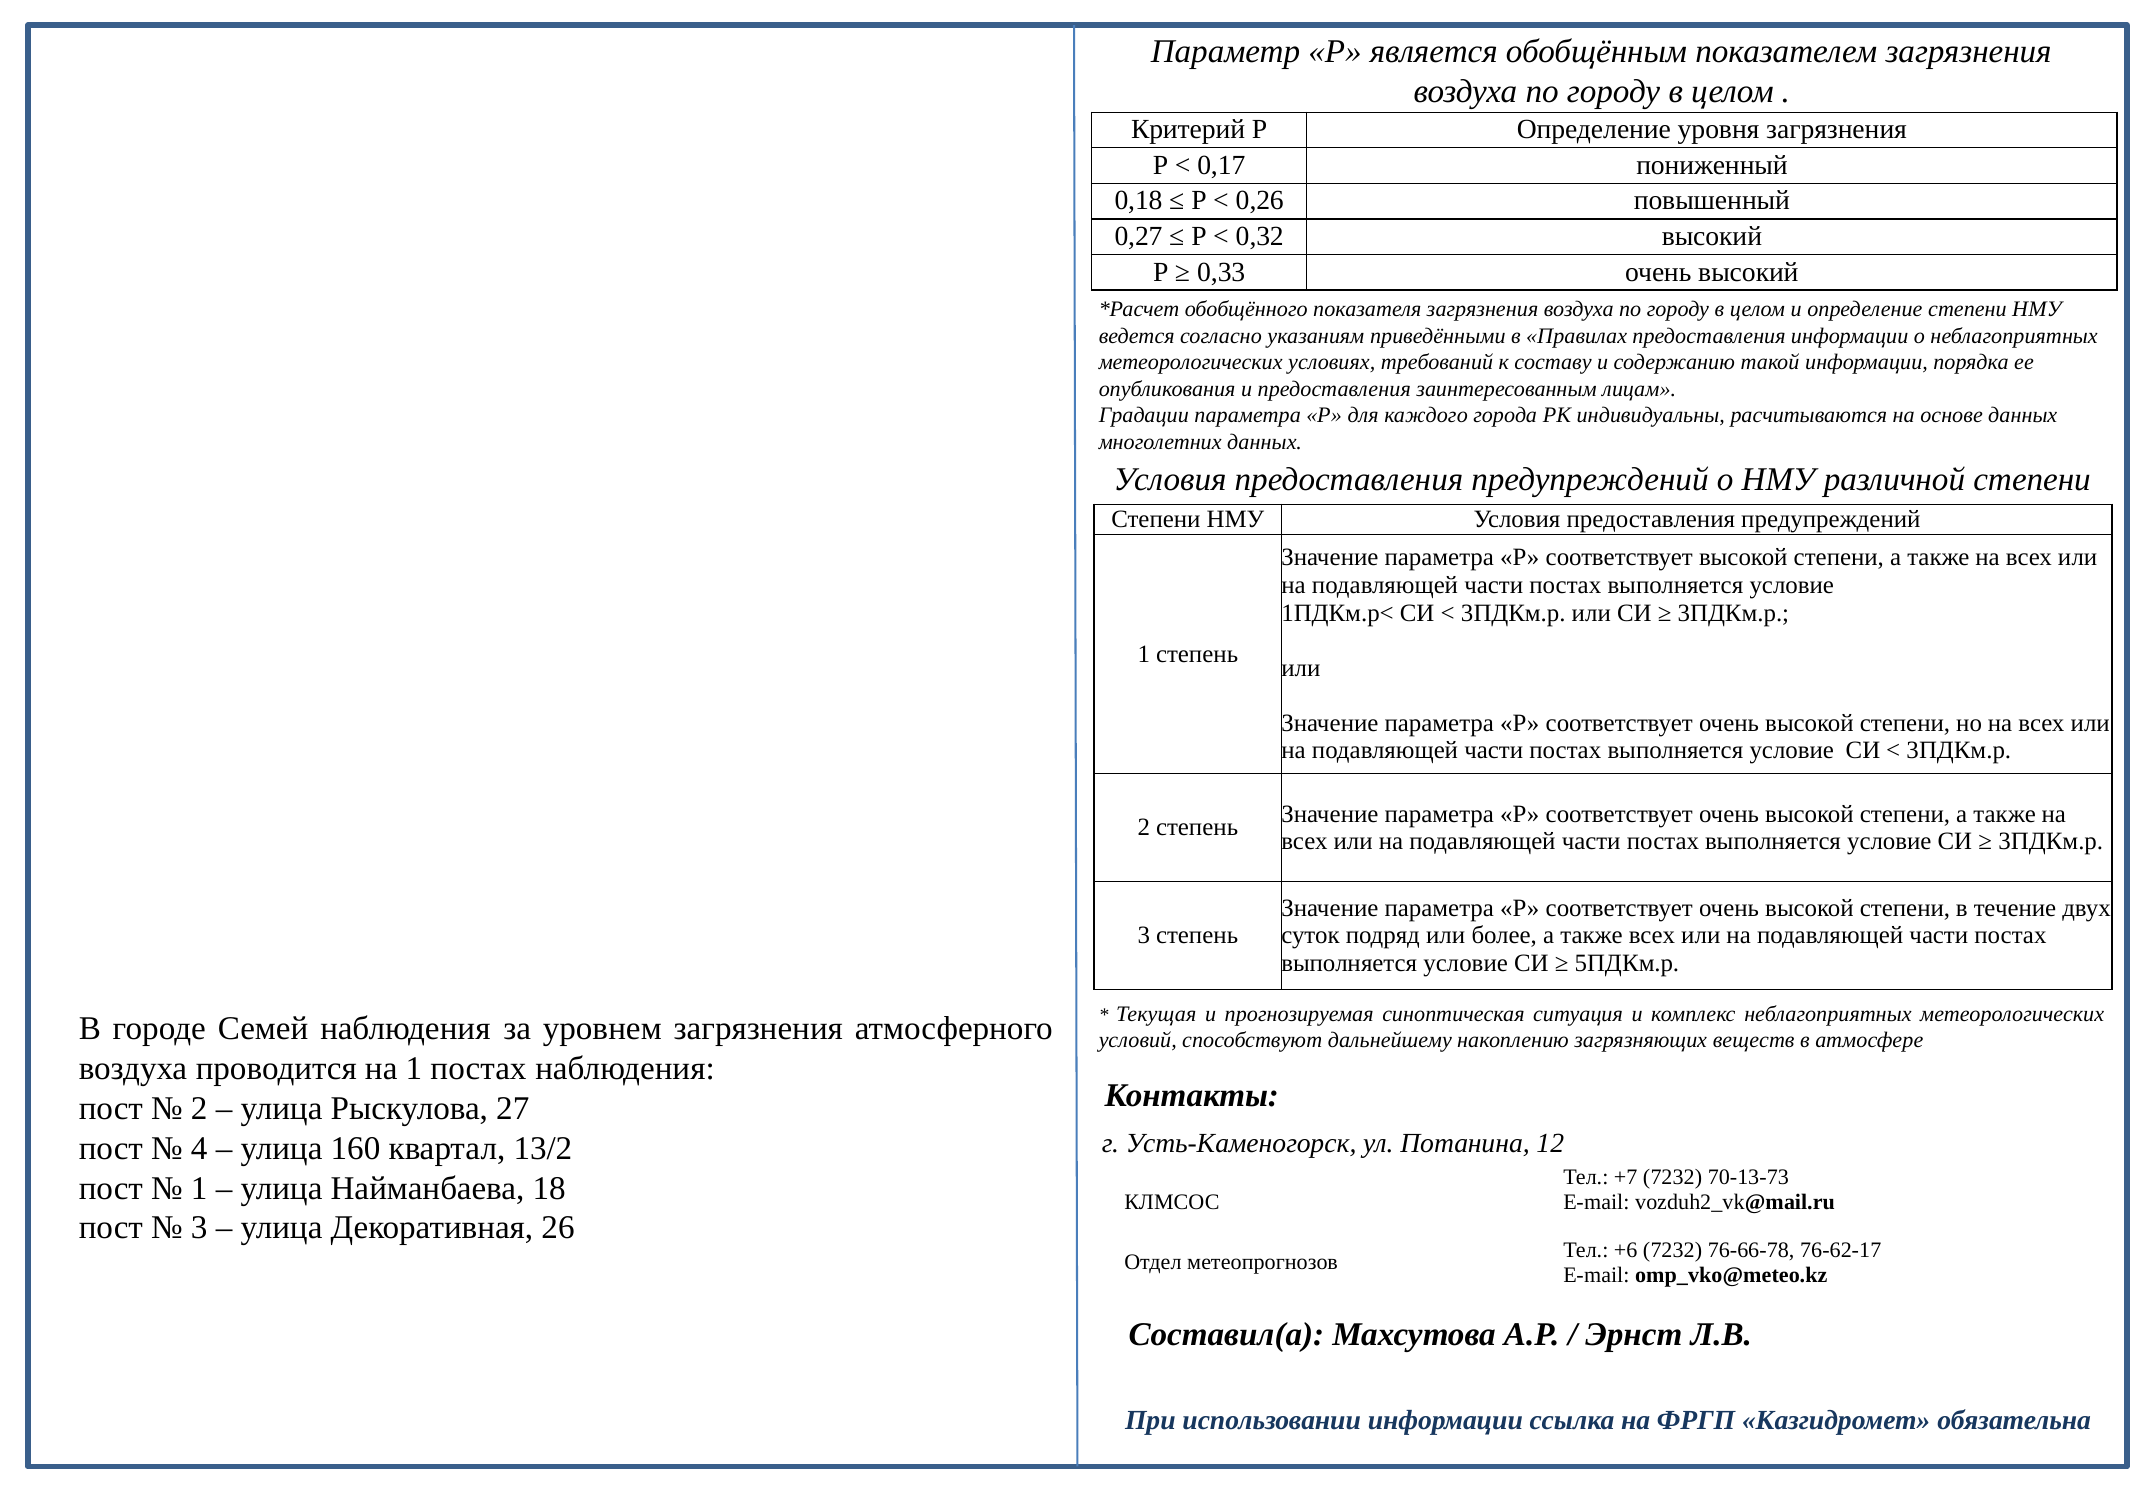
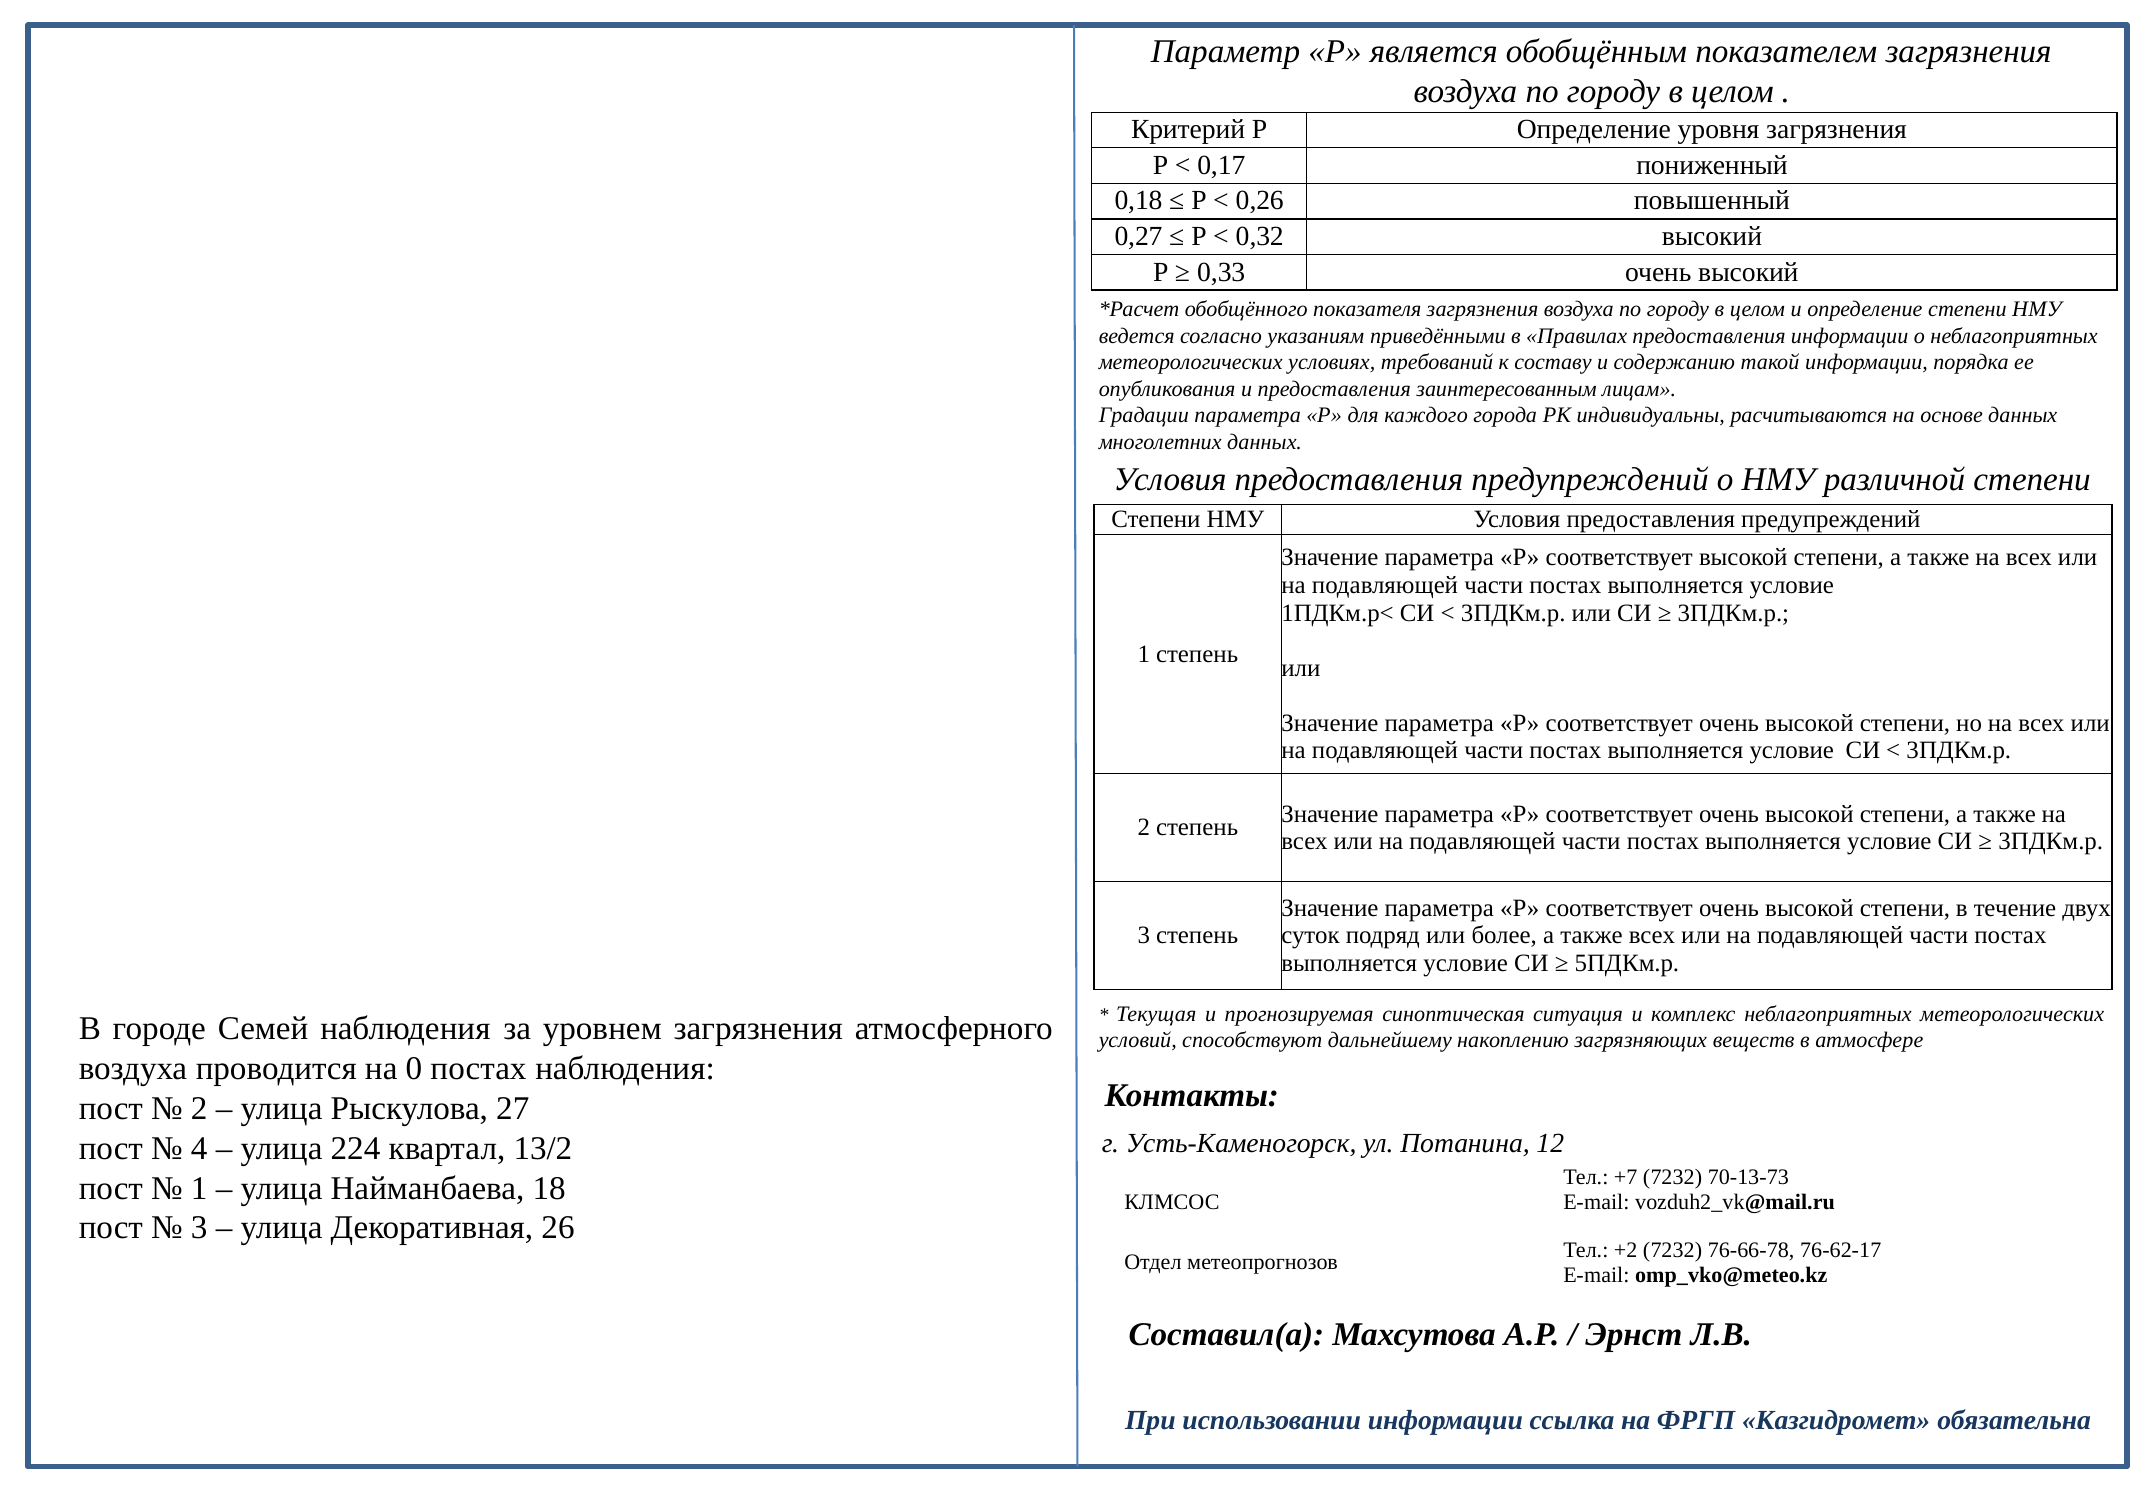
на 1: 1 -> 0
160: 160 -> 224
+6: +6 -> +2
